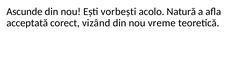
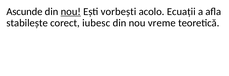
nou at (71, 12) underline: none -> present
Natură: Natură -> Ecuații
acceptată: acceptată -> stabilește
vizând: vizând -> iubesc
